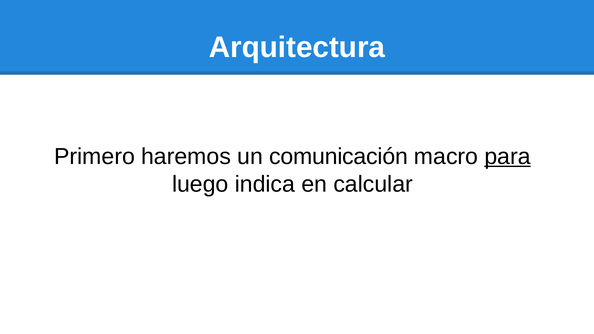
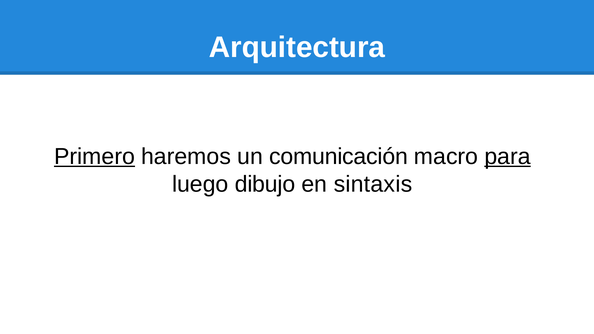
Primero underline: none -> present
indica: indica -> dibujo
calcular: calcular -> sintaxis
